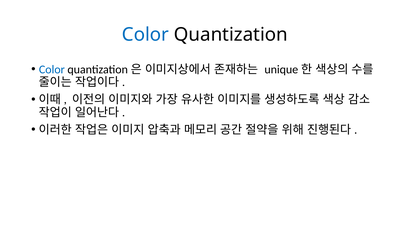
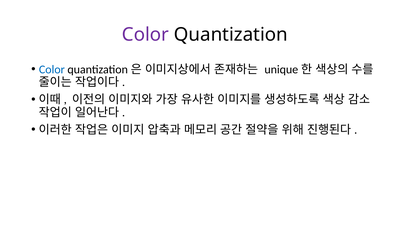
Color at (145, 34) colour: blue -> purple
